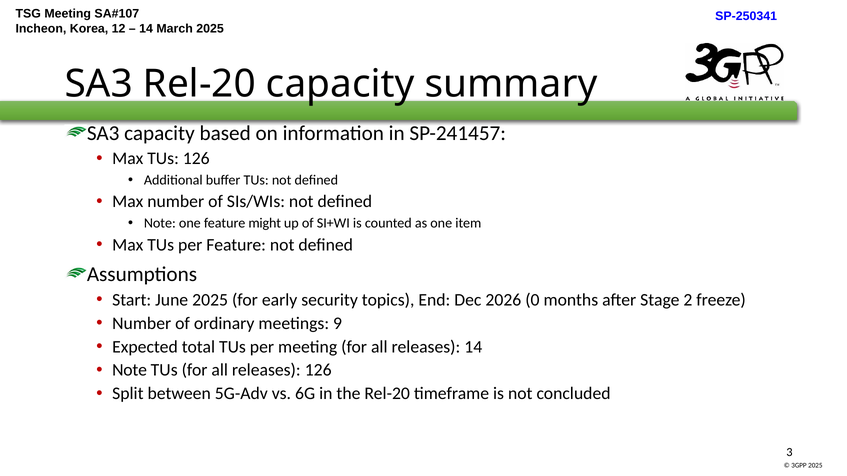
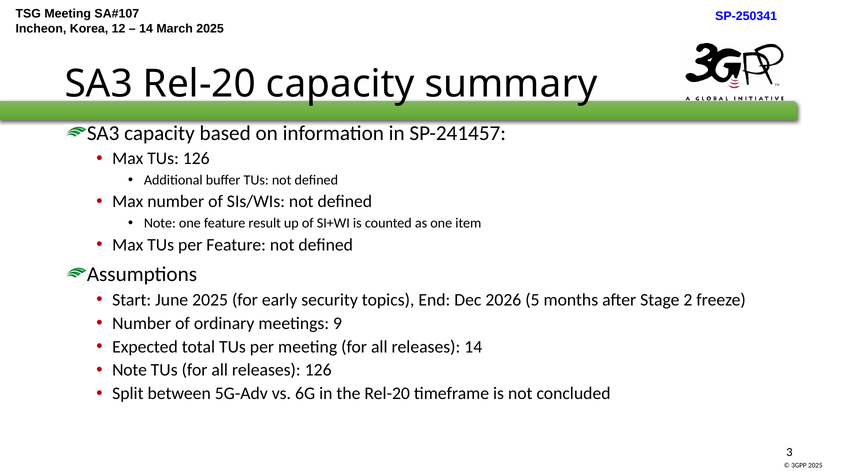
might: might -> result
0: 0 -> 5
